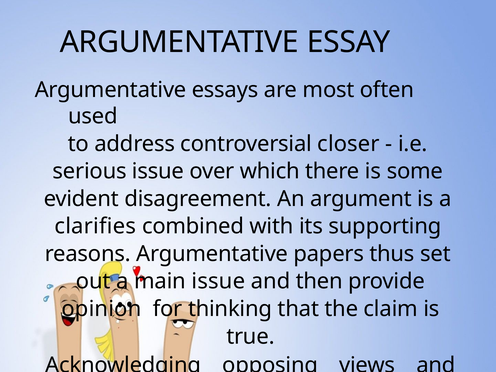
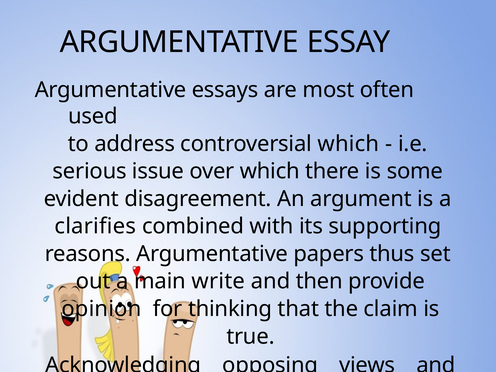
controversial closer: closer -> which
main issue: issue -> write
